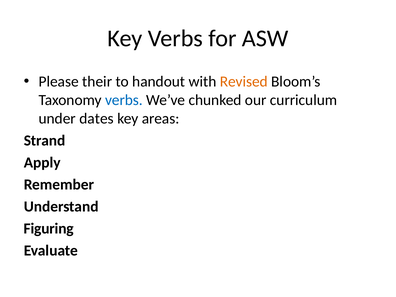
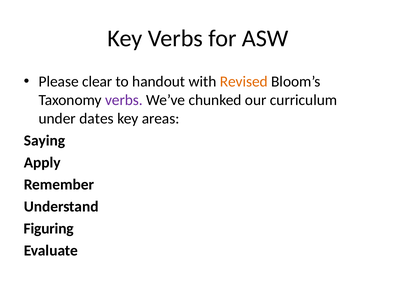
their: their -> clear
verbs at (124, 100) colour: blue -> purple
Strand: Strand -> Saying
